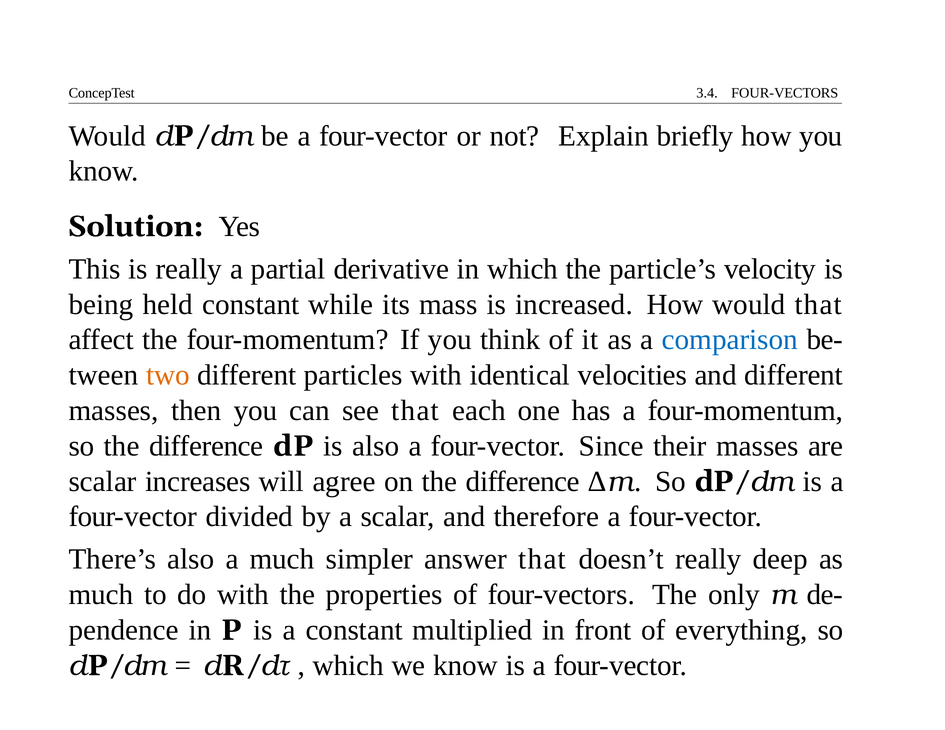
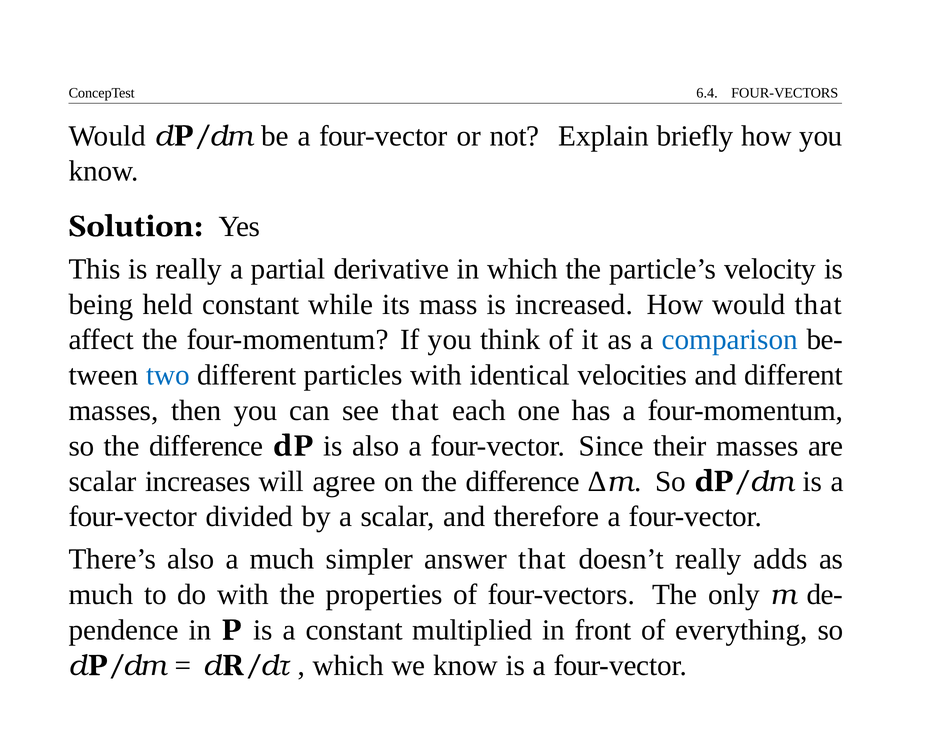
3.4: 3.4 -> 6.4
two colour: orange -> blue
deep: deep -> adds
